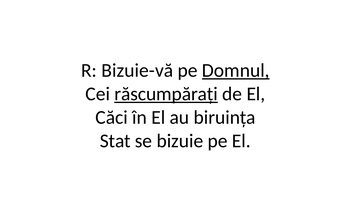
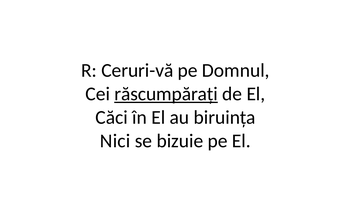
Bizuie-vă: Bizuie-vă -> Ceruri-vă
Domnul underline: present -> none
Stat: Stat -> Nici
